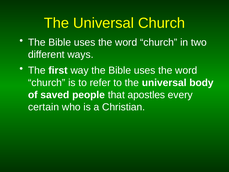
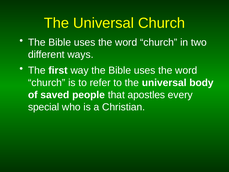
certain: certain -> special
